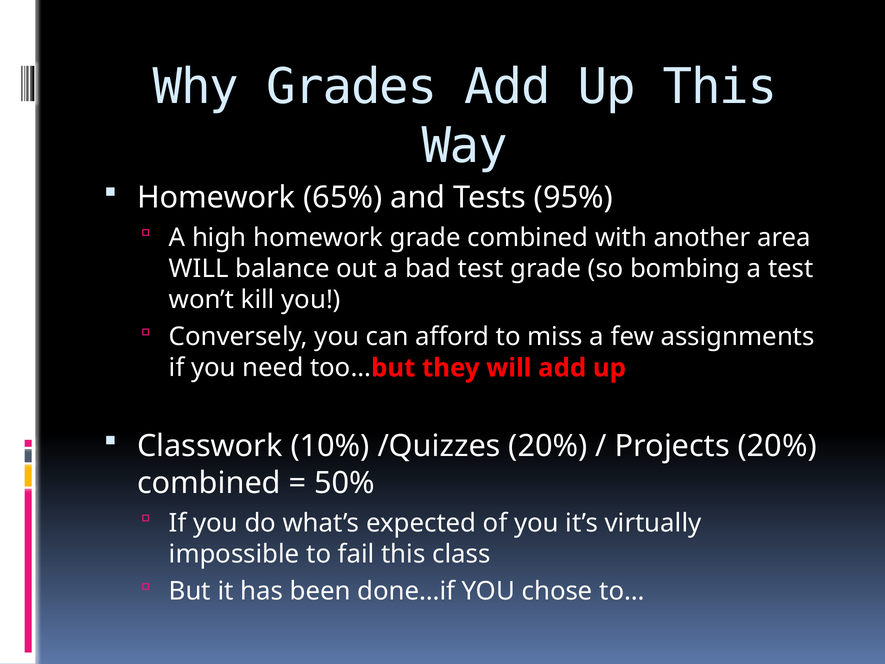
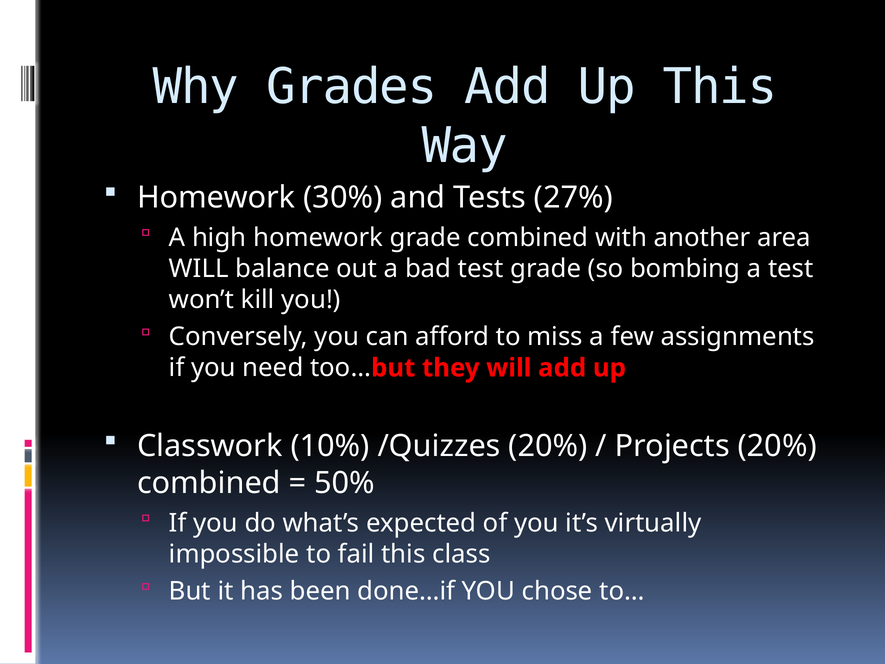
65%: 65% -> 30%
95%: 95% -> 27%
